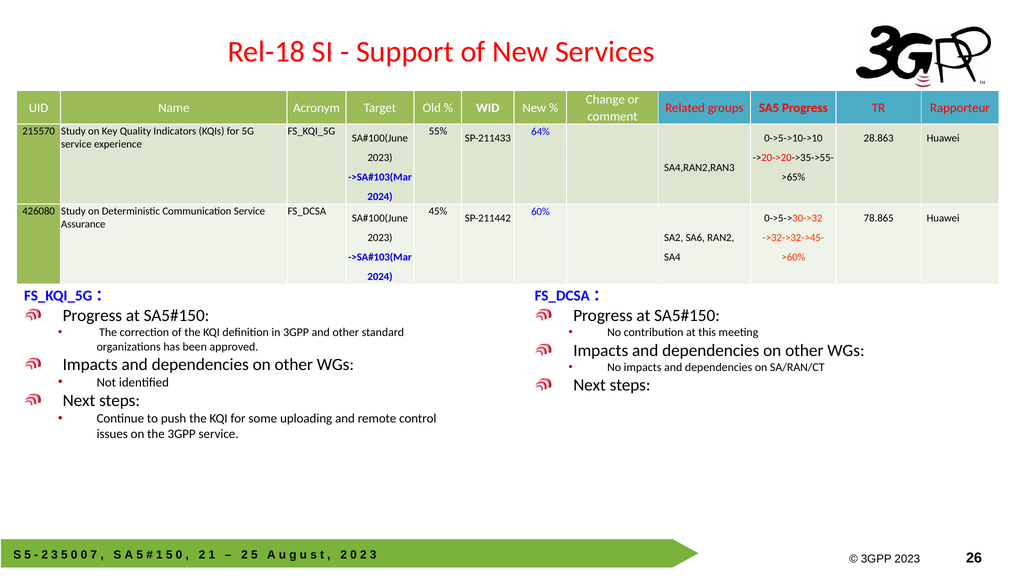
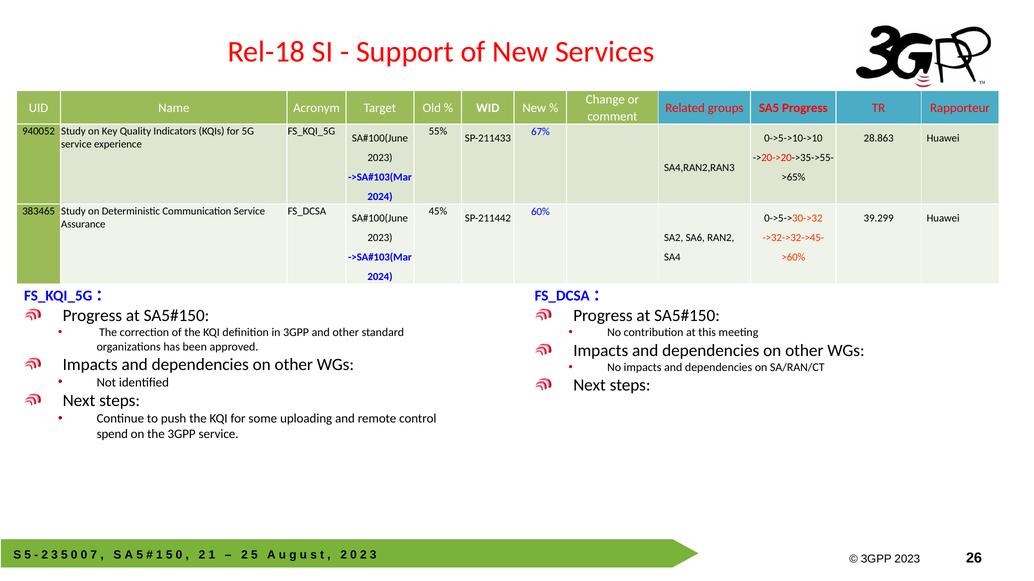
215570: 215570 -> 940052
64%: 64% -> 67%
426080: 426080 -> 383465
78.865: 78.865 -> 39.299
issues: issues -> spend
